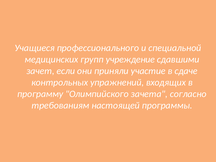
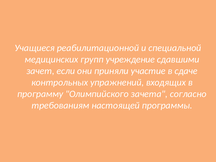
профессионального: профессионального -> реабилитационной
